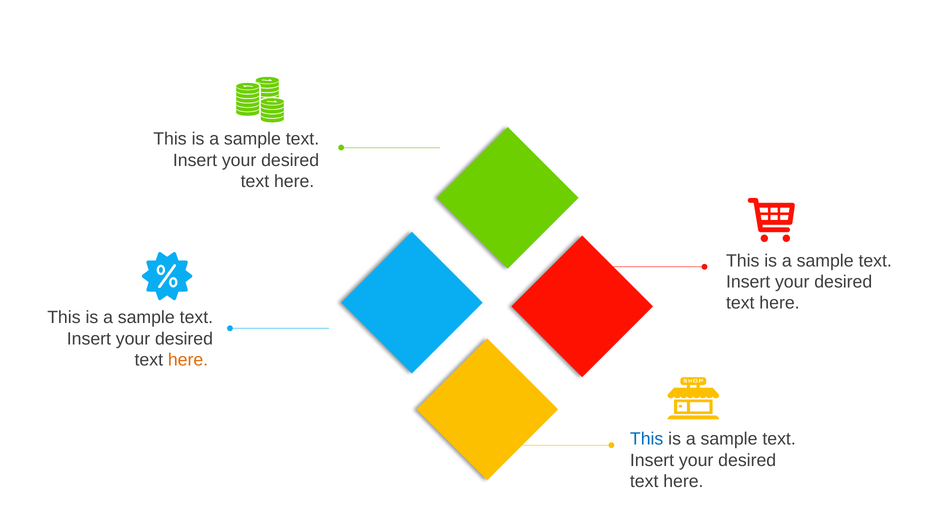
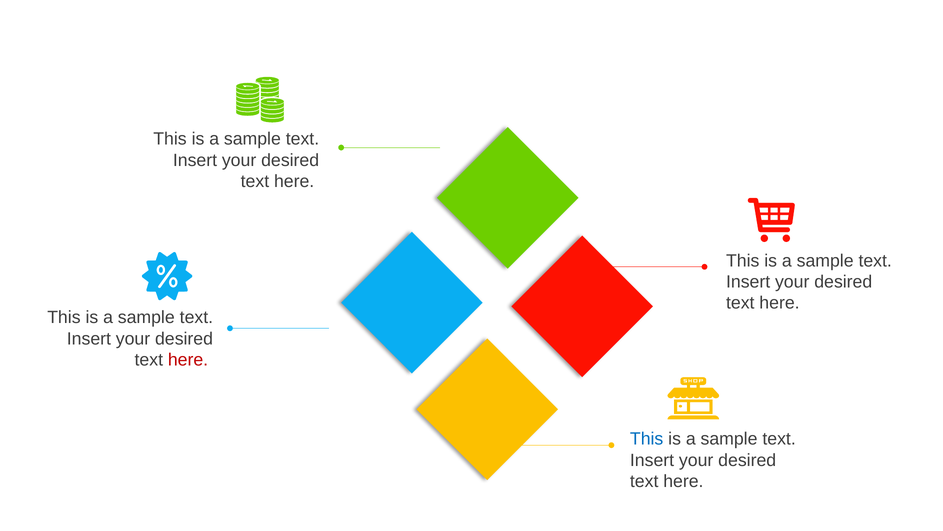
here at (188, 360) colour: orange -> red
